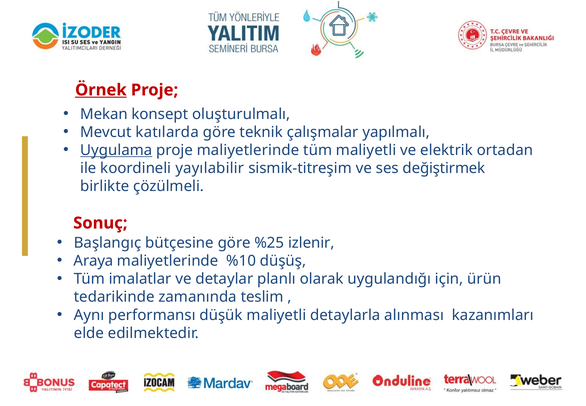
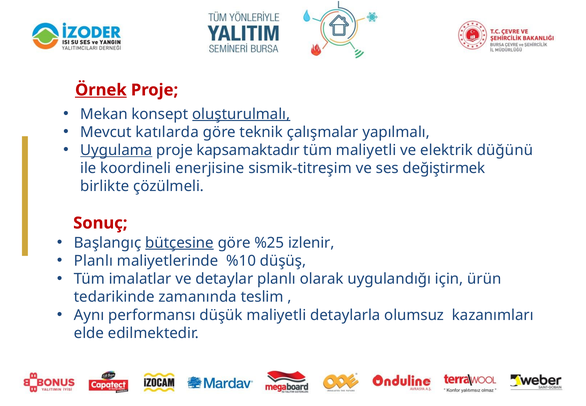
oluşturulmalı underline: none -> present
proje maliyetlerinde: maliyetlerinde -> kapsamaktadır
ortadan: ortadan -> düğünü
yayılabilir: yayılabilir -> enerjisine
bütçesine underline: none -> present
Araya at (94, 261): Araya -> Planlı
alınması: alınması -> olumsuz
